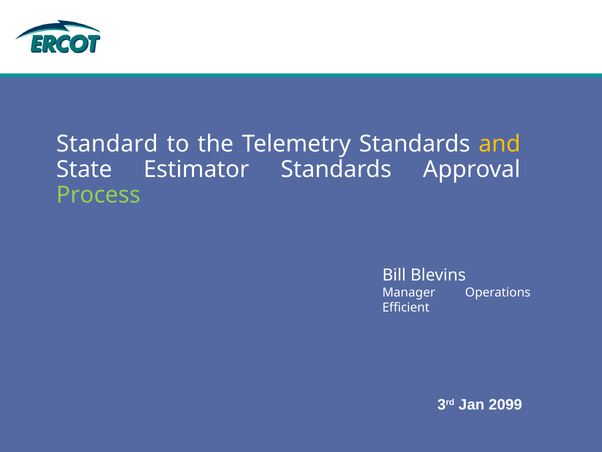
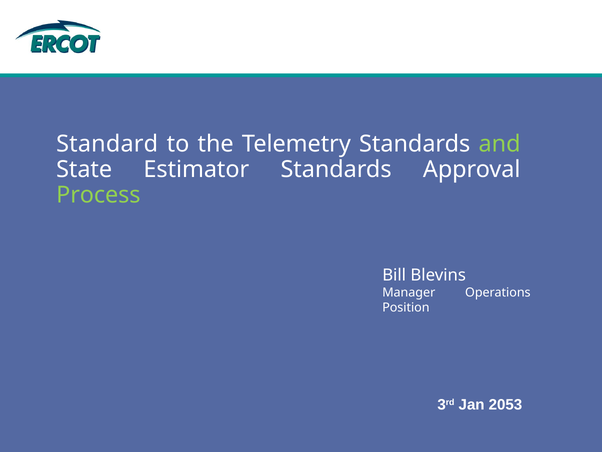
and colour: yellow -> light green
Efficient: Efficient -> Position
2099: 2099 -> 2053
